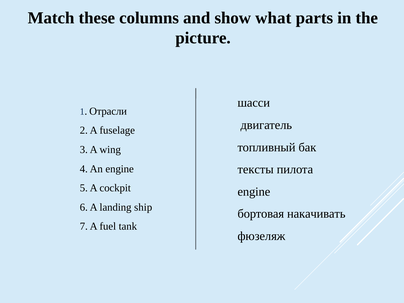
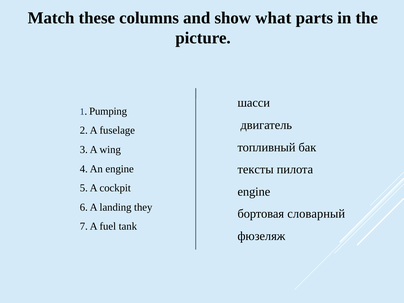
Отрасли: Отрасли -> Pumping
ship: ship -> they
накачивать: накачивать -> словарный
